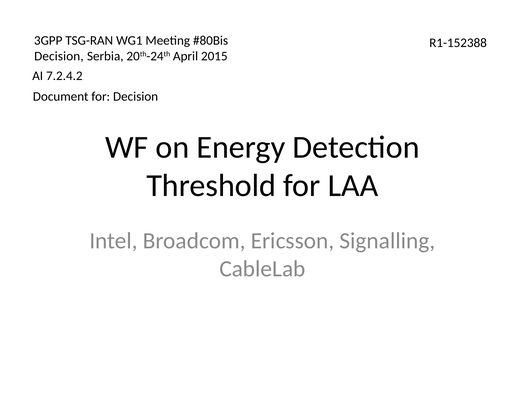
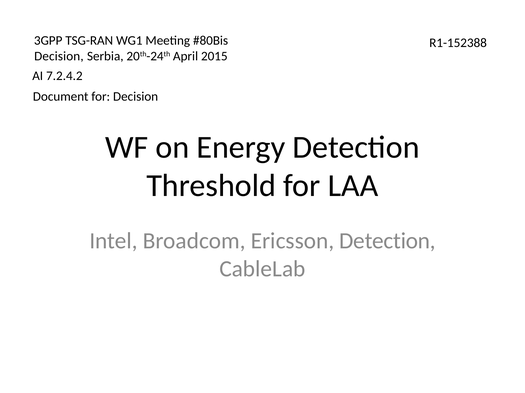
Ericsson Signalling: Signalling -> Detection
